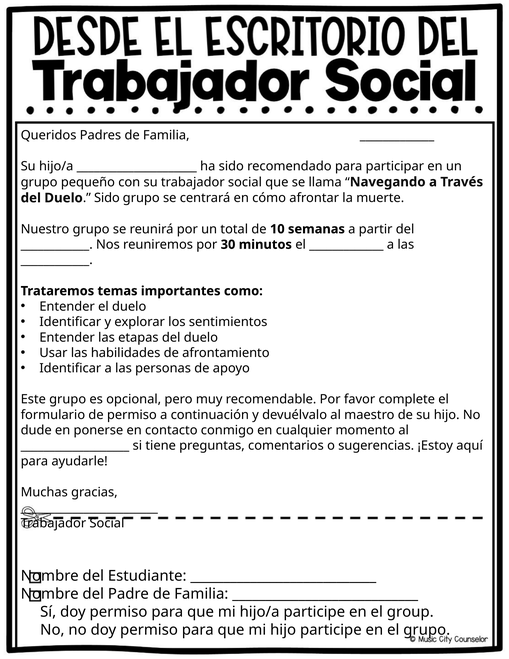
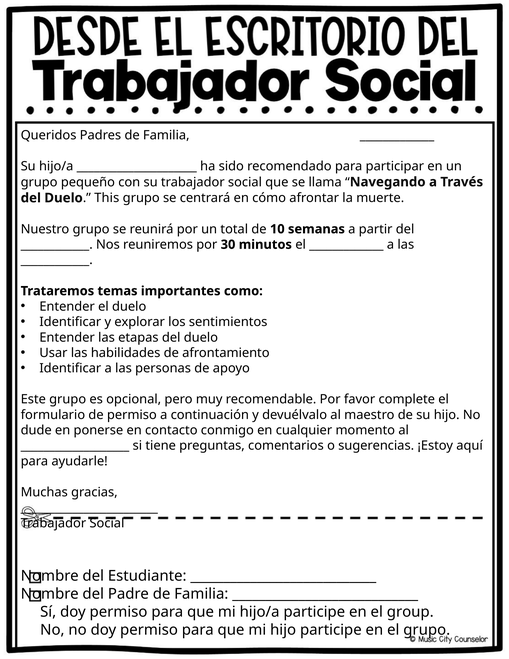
Duelo Sido: Sido -> This
